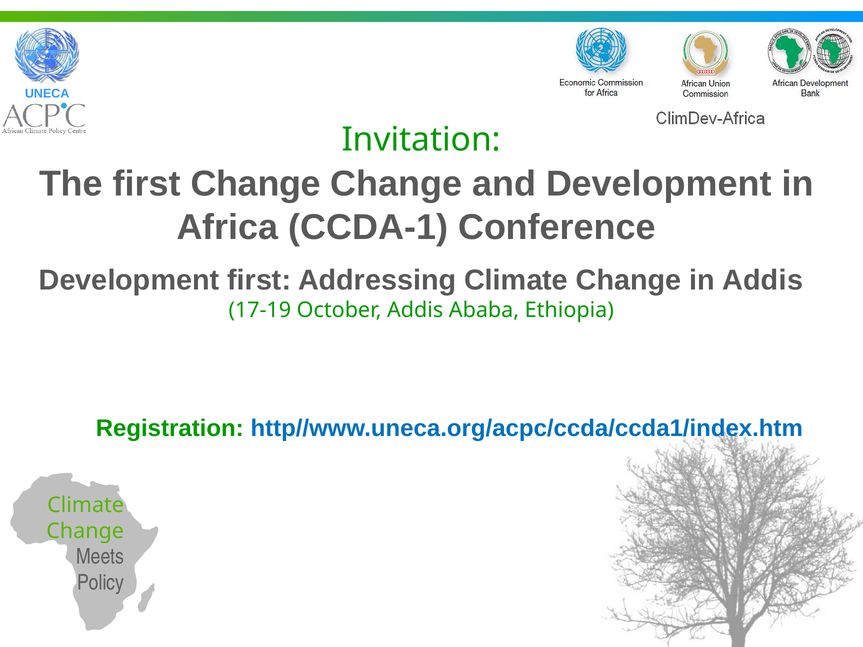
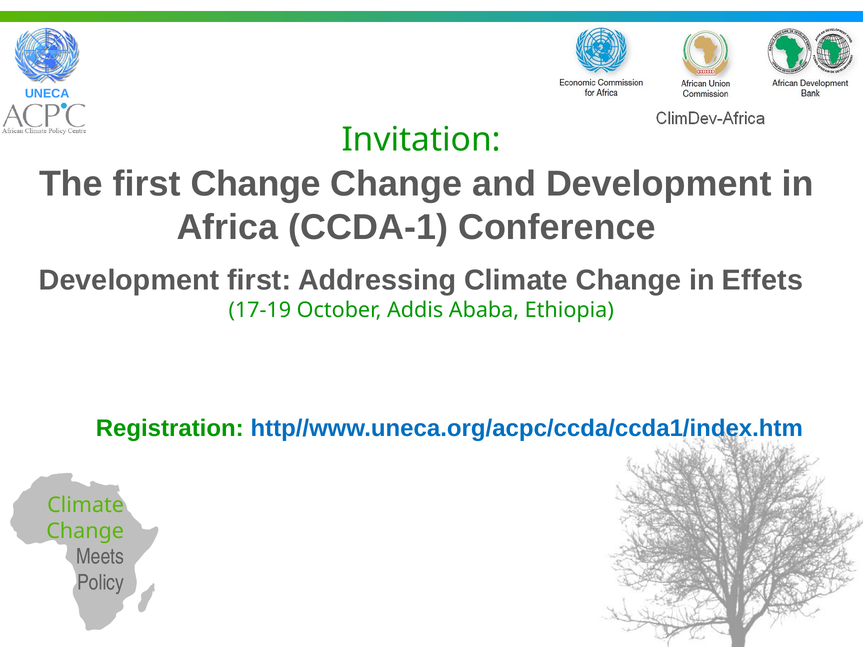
in Addis: Addis -> Effets
